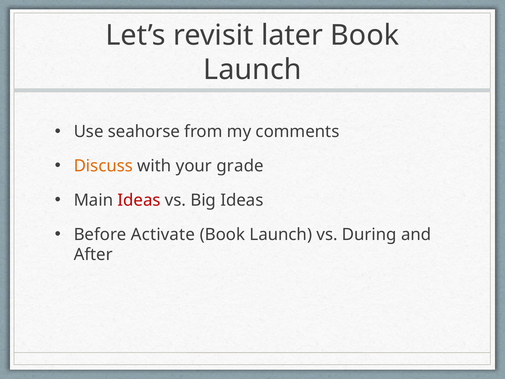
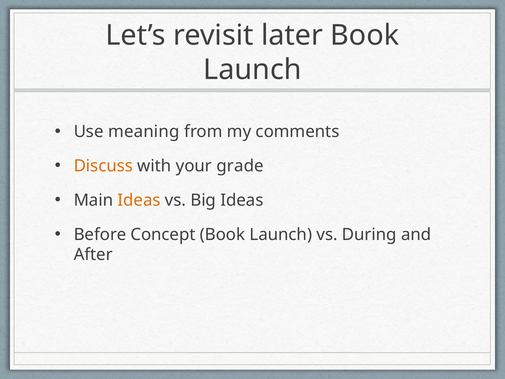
seahorse: seahorse -> meaning
Ideas at (139, 200) colour: red -> orange
Activate: Activate -> Concept
